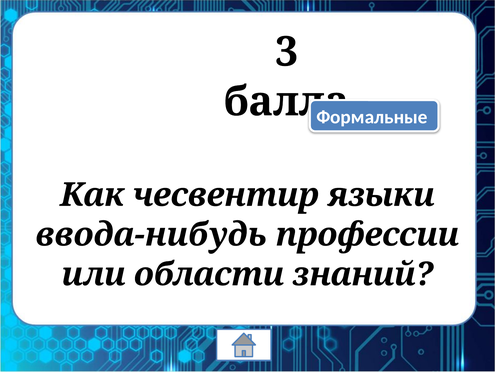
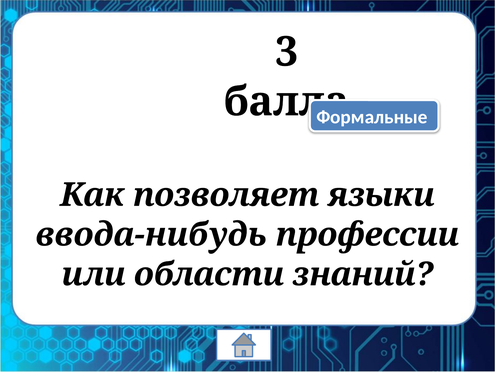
чесвентир: чесвентир -> позволяет
